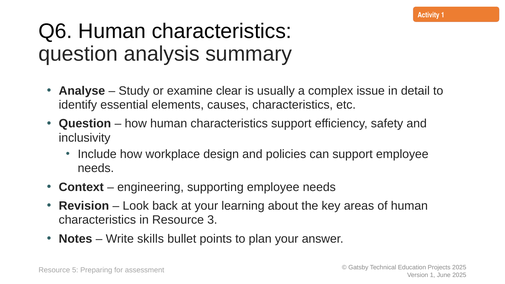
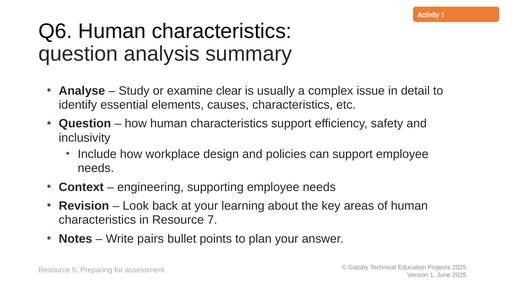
3: 3 -> 7
skills: skills -> pairs
